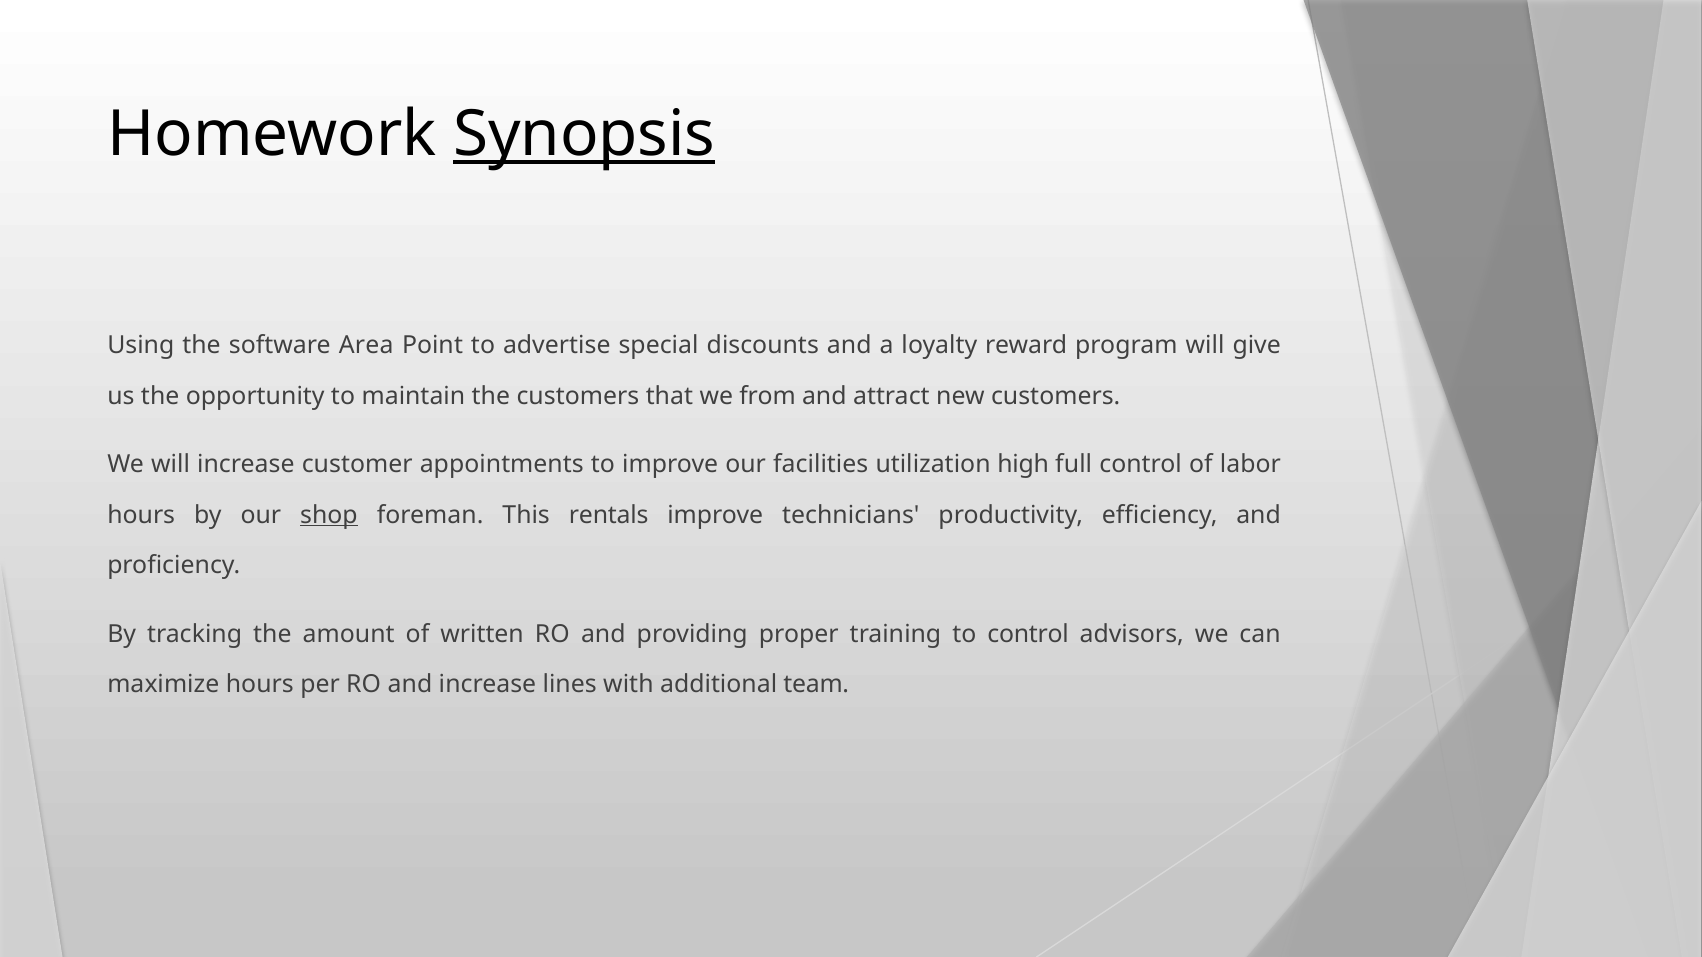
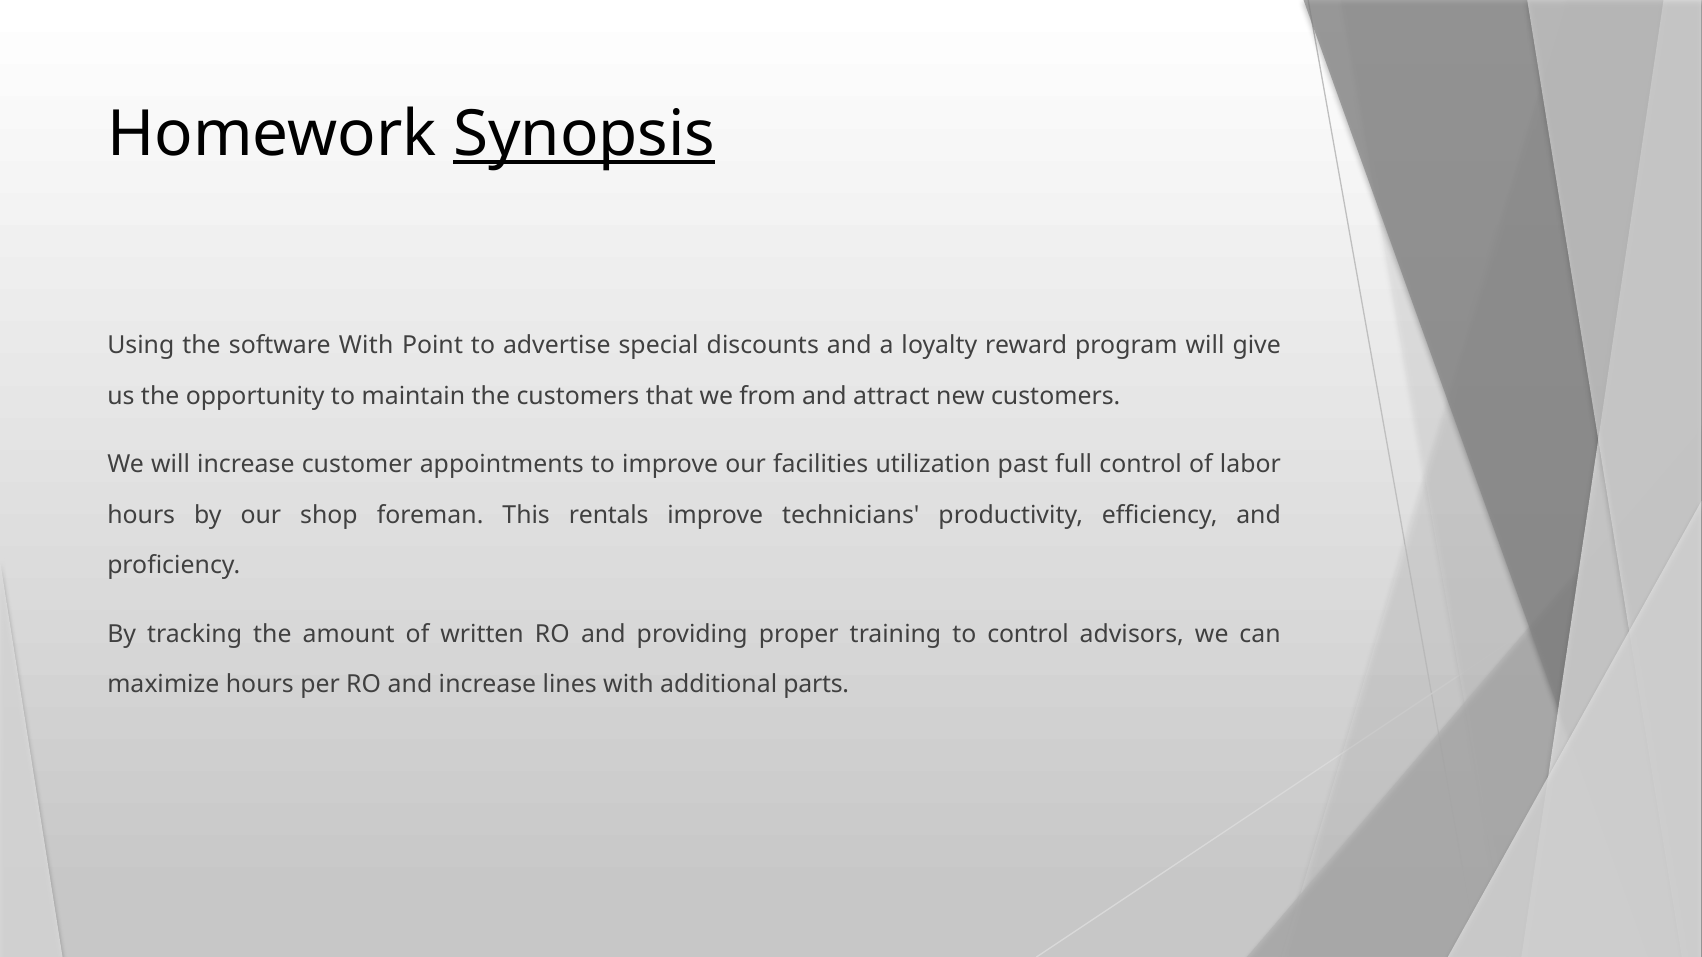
software Area: Area -> With
high: high -> past
shop underline: present -> none
team: team -> parts
